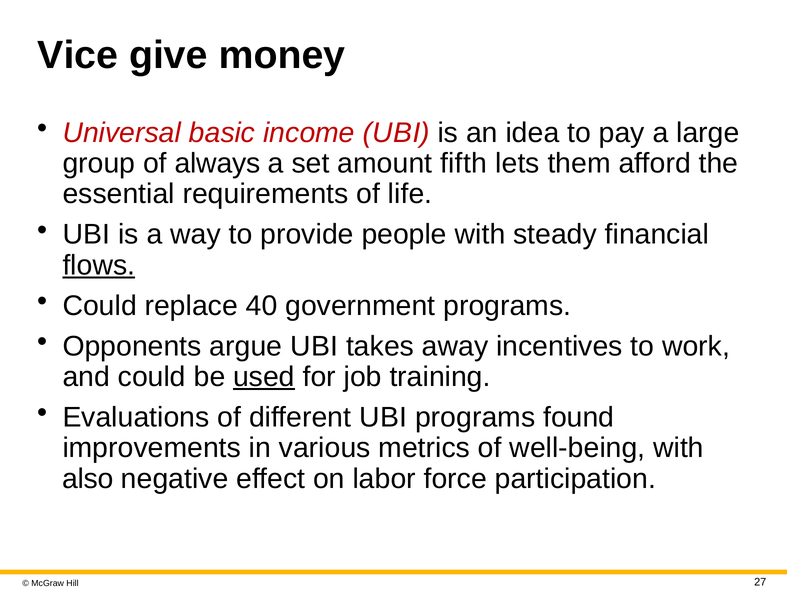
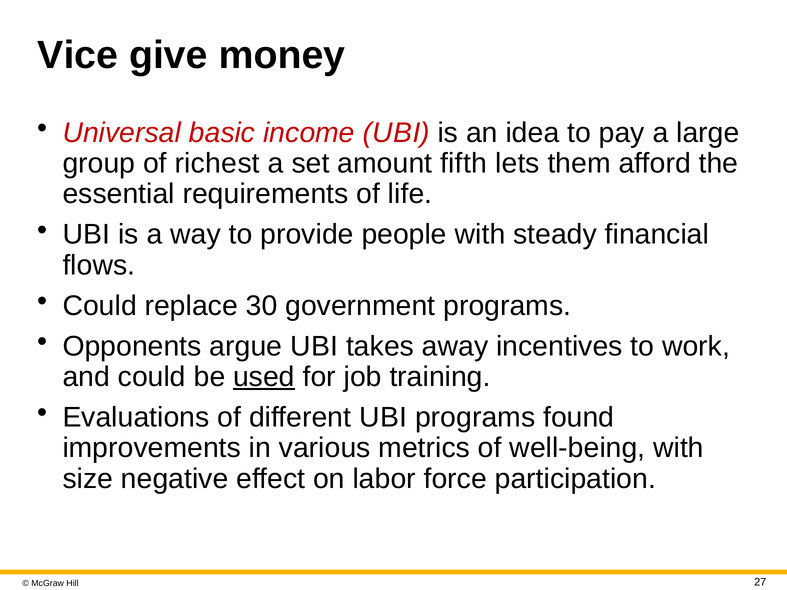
always: always -> richest
flows underline: present -> none
40: 40 -> 30
also: also -> size
